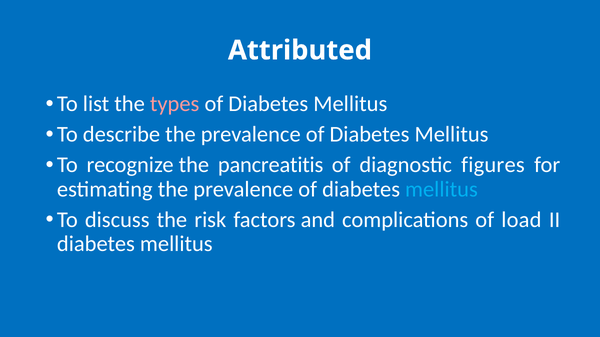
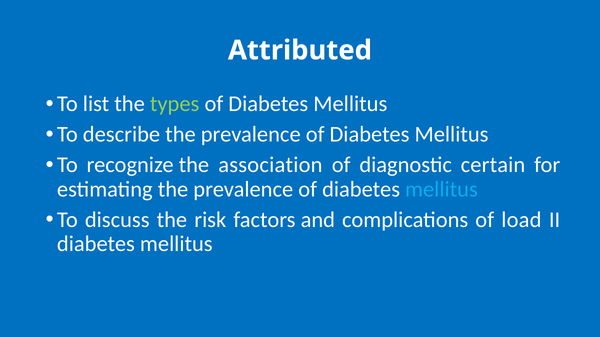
types colour: pink -> light green
pancreatitis: pancreatitis -> association
figures: figures -> certain
